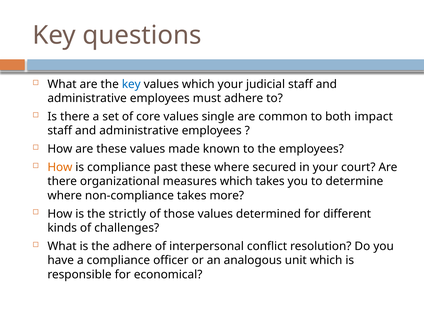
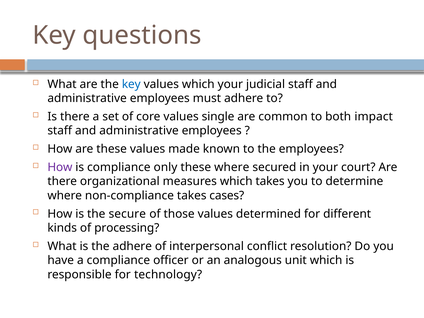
How at (60, 167) colour: orange -> purple
past: past -> only
more: more -> cases
strictly: strictly -> secure
challenges: challenges -> processing
economical: economical -> technology
